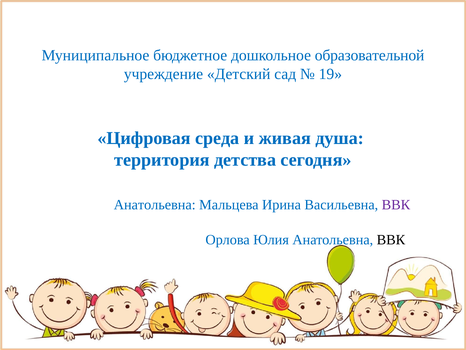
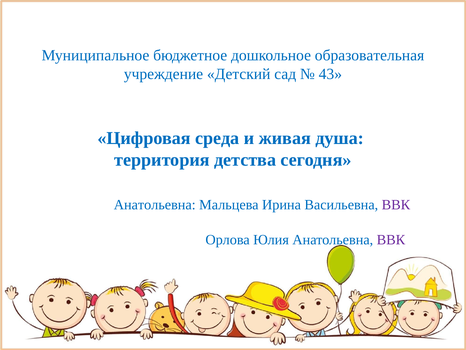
образовательной: образовательной -> образовательная
19: 19 -> 43
ВВК at (391, 239) colour: black -> purple
